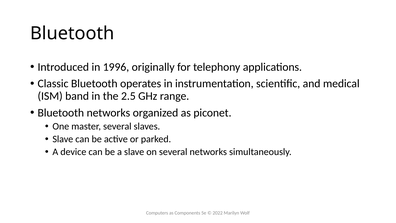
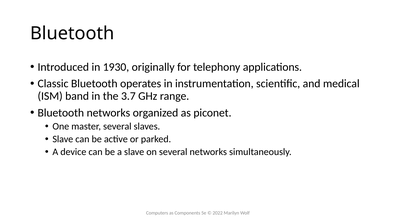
1996: 1996 -> 1930
2.5: 2.5 -> 3.7
